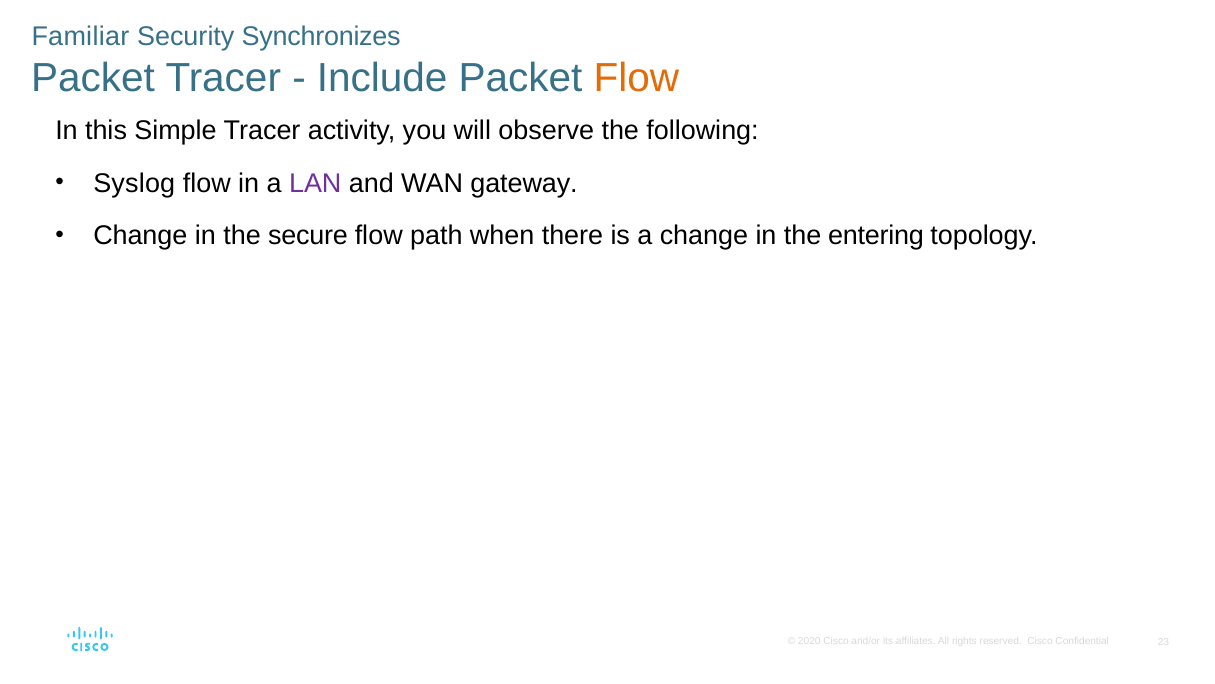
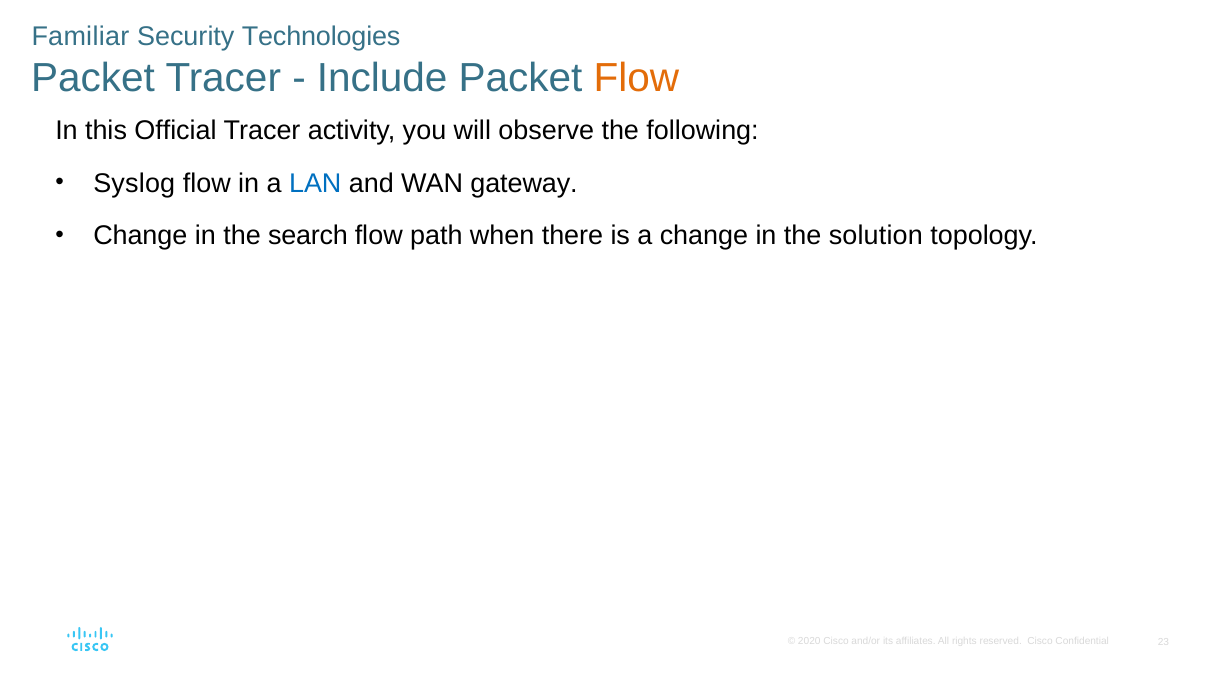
Synchronizes: Synchronizes -> Technologies
Simple: Simple -> Official
LAN colour: purple -> blue
secure: secure -> search
entering: entering -> solution
